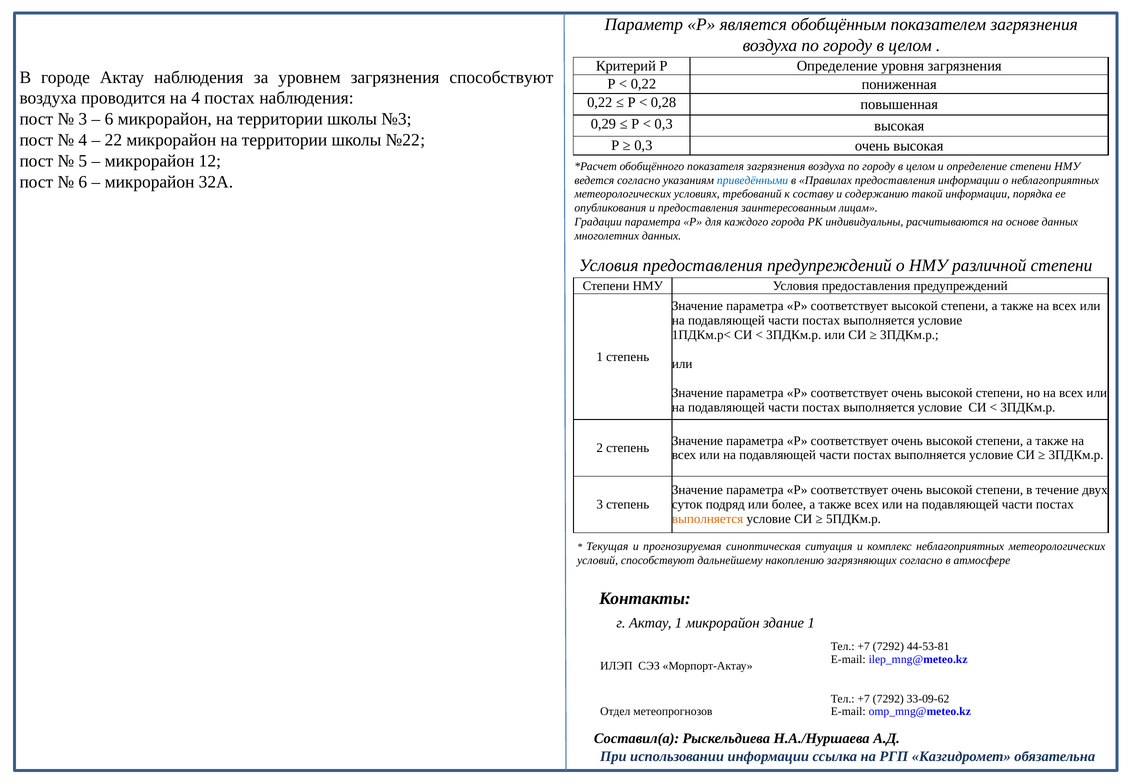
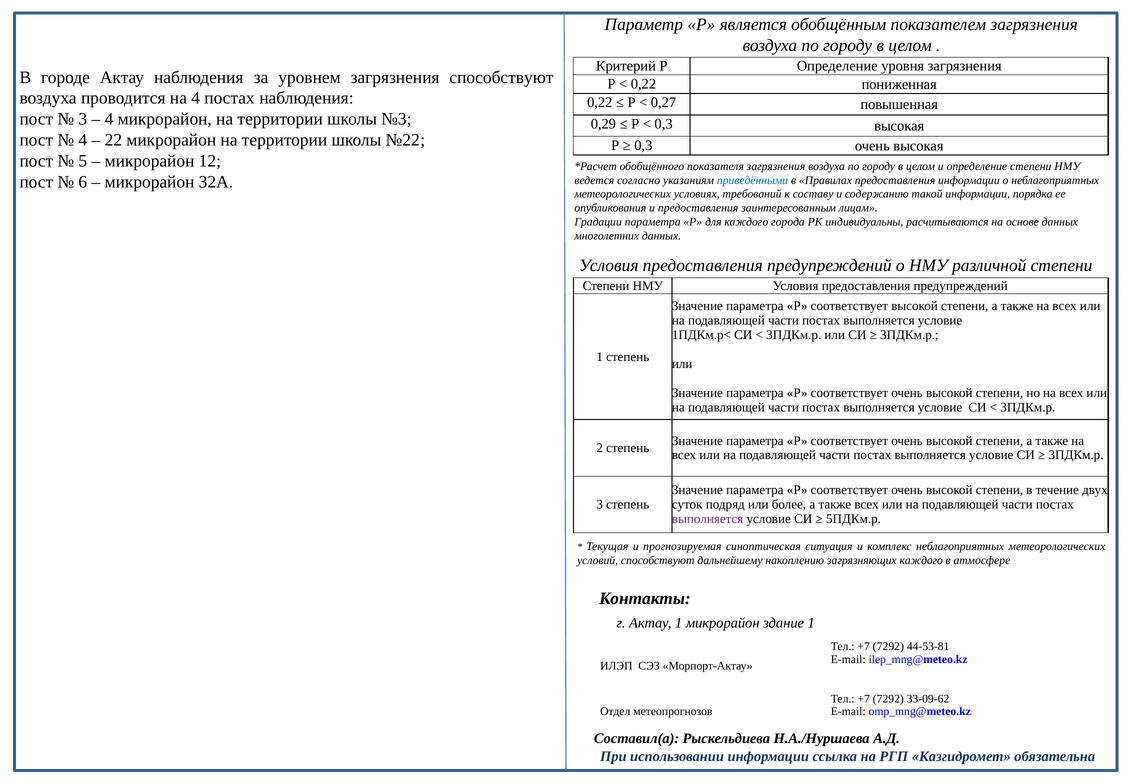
0,28: 0,28 -> 0,27
6 at (109, 119): 6 -> 4
выполняется at (708, 519) colour: orange -> purple
загрязняющих согласно: согласно -> каждого
